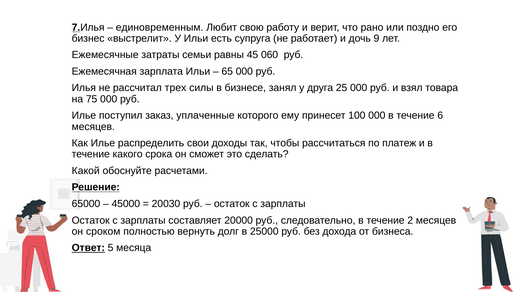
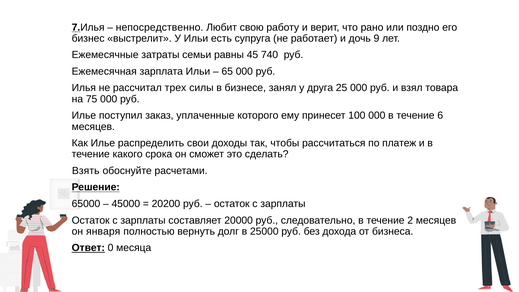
единовременным: единовременным -> непосредственно
060: 060 -> 740
Какой: Какой -> Взять
20030: 20030 -> 20200
сроком: сроком -> января
5: 5 -> 0
